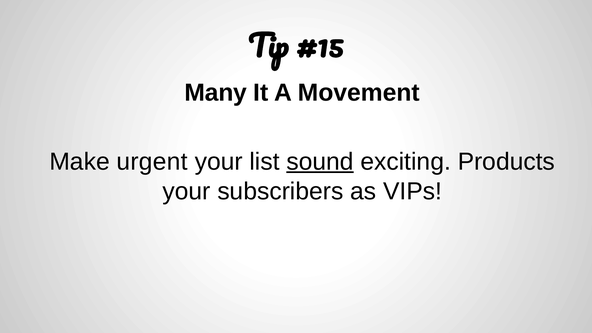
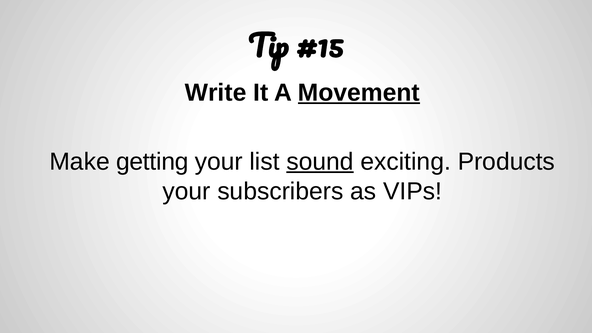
Many: Many -> Write
Movement underline: none -> present
urgent: urgent -> getting
